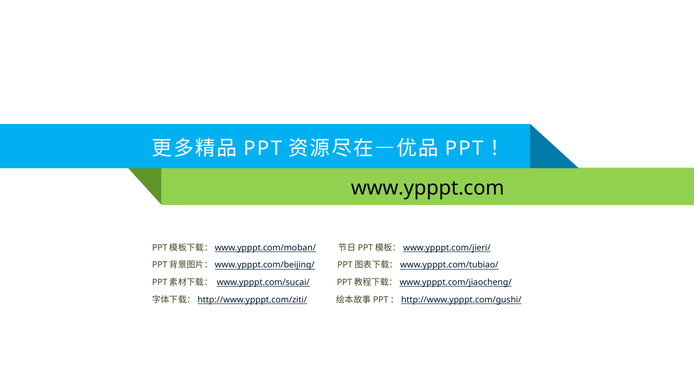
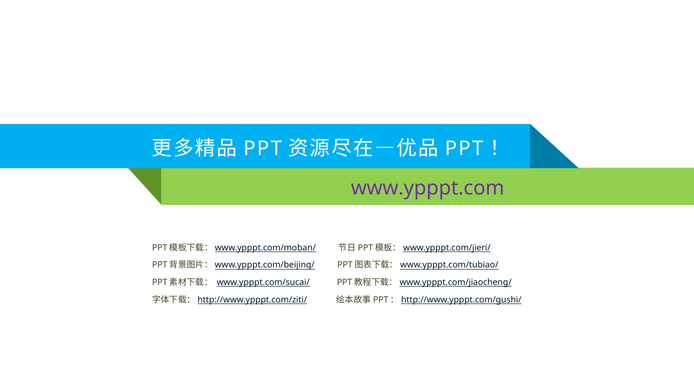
www.ypppt.com colour: black -> purple
